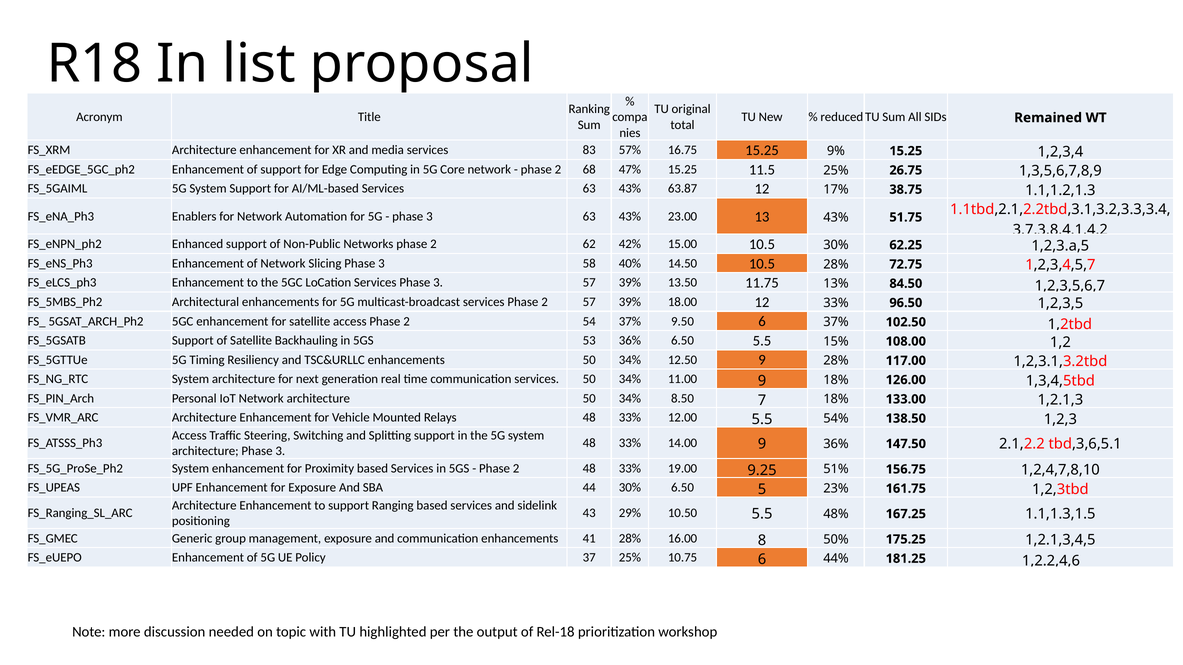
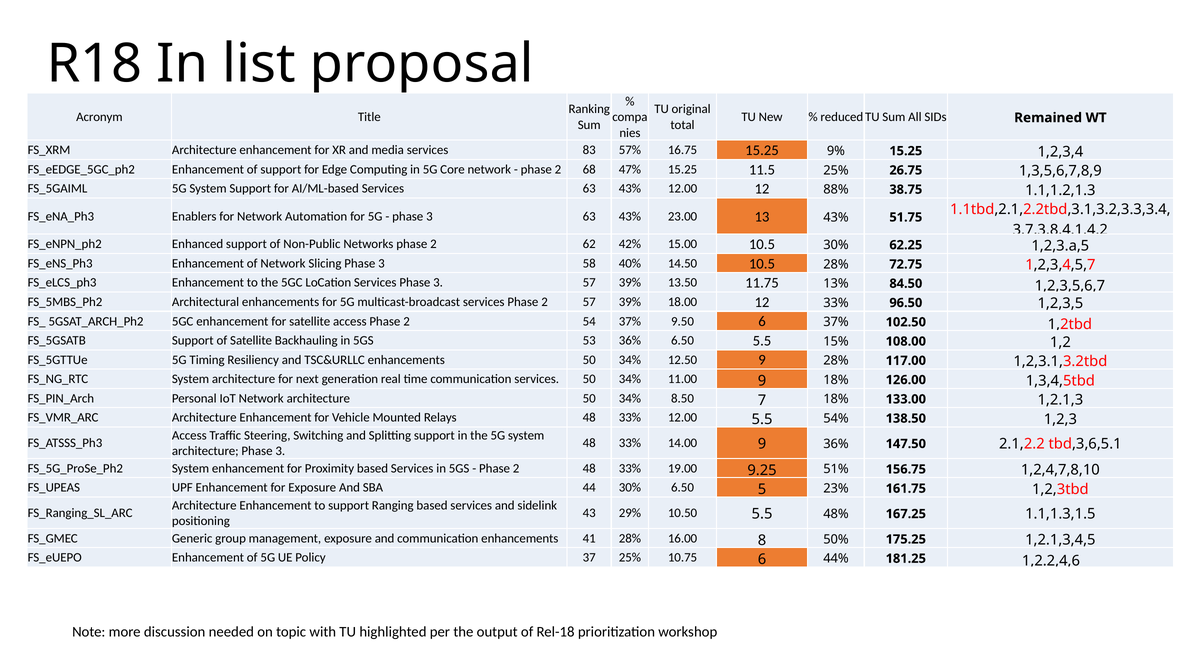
43% 63.87: 63.87 -> 12.00
17%: 17% -> 88%
